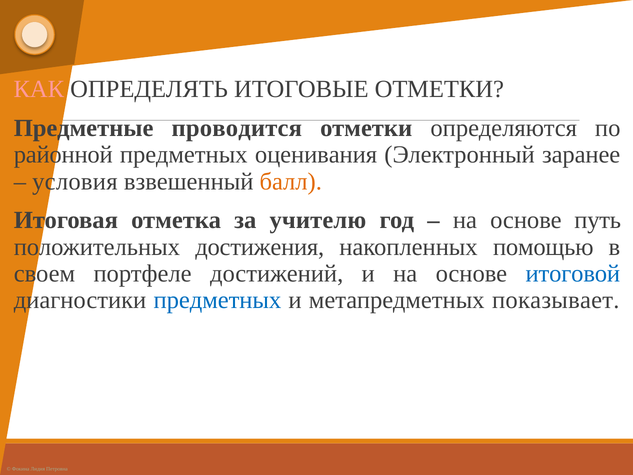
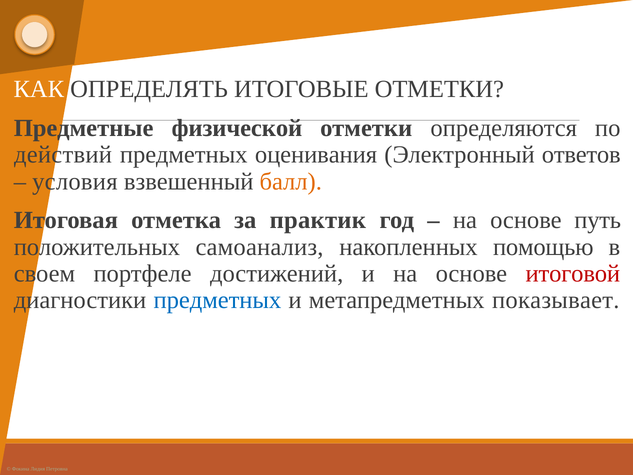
КАК colour: pink -> white
проводится: проводится -> физической
районной: районной -> действий
заранее: заранее -> ответов
учителю: учителю -> практик
достижения: достижения -> самоанализ
итоговой colour: blue -> red
